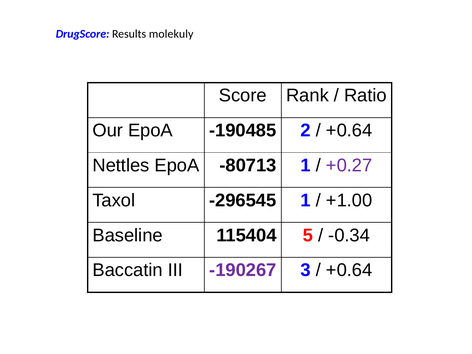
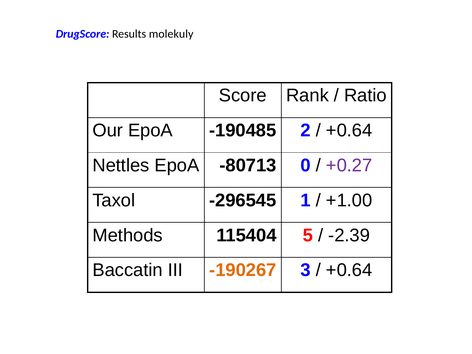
-80713 1: 1 -> 0
Baseline: Baseline -> Methods
-0.34: -0.34 -> -2.39
-190267 colour: purple -> orange
